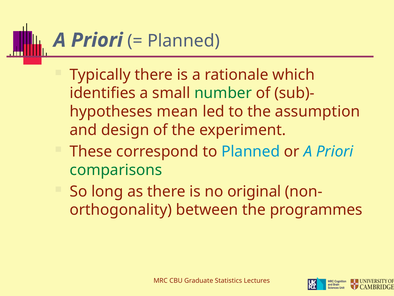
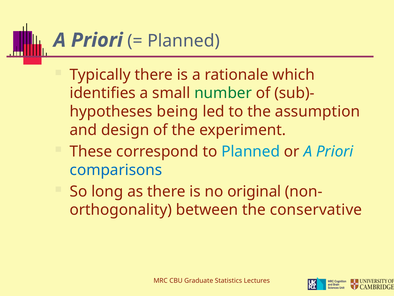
mean: mean -> being
comparisons colour: green -> blue
programmes: programmes -> conservative
